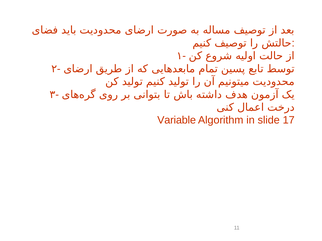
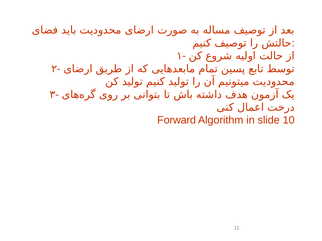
Variable: Variable -> Forward
17: 17 -> 10
